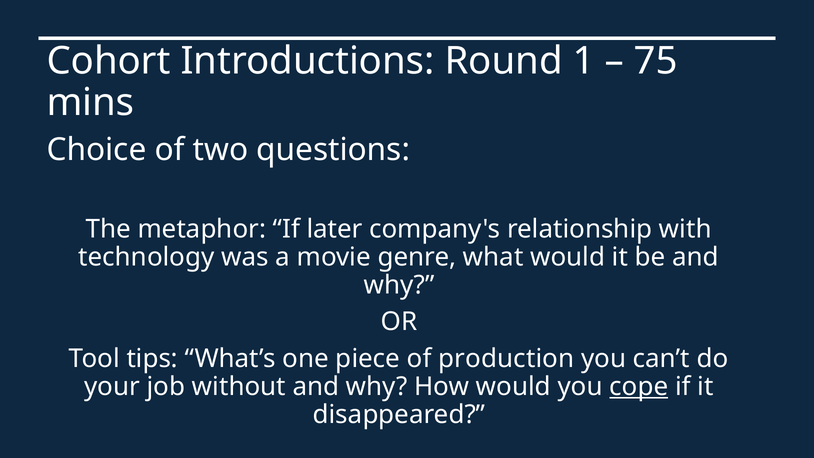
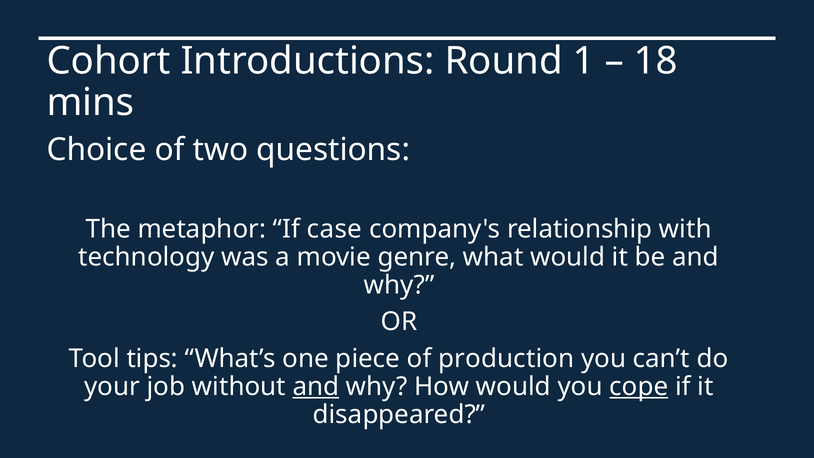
75: 75 -> 18
later: later -> case
and at (316, 386) underline: none -> present
